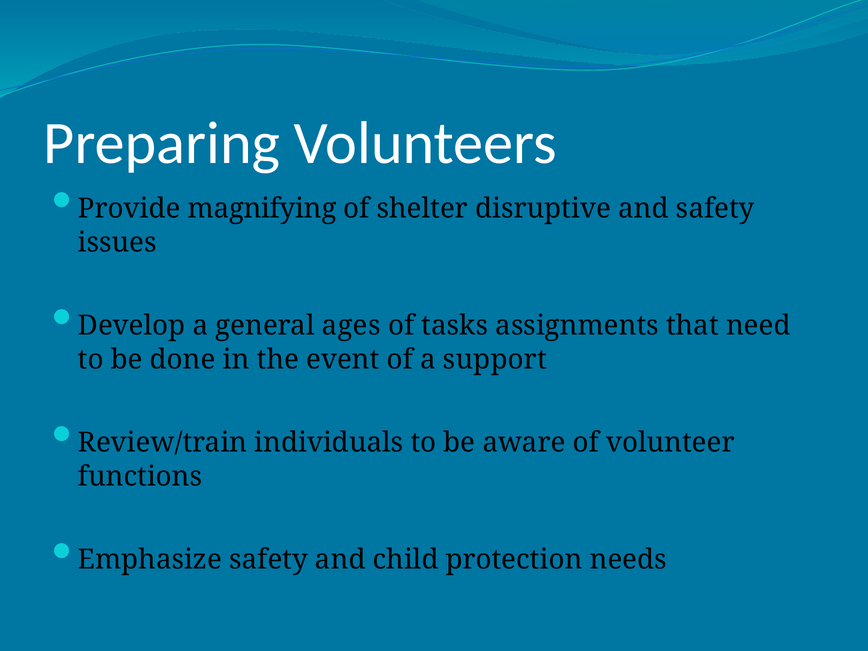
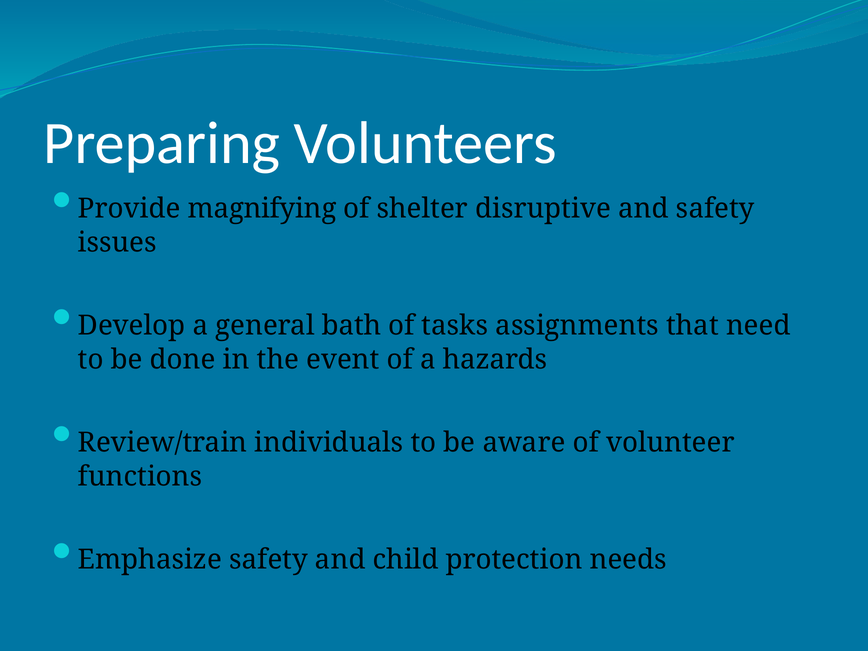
ages: ages -> bath
support: support -> hazards
